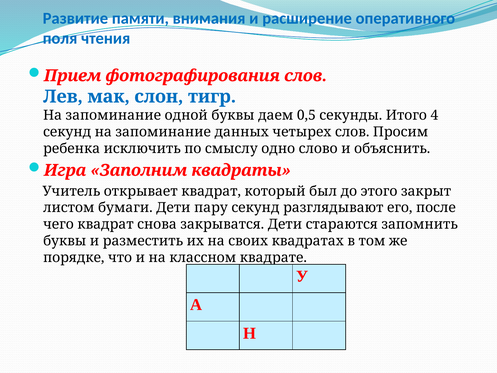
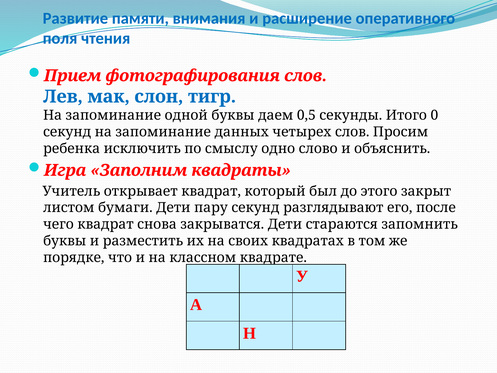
4: 4 -> 0
